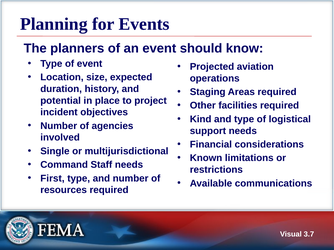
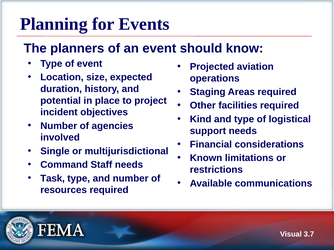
First: First -> Task
